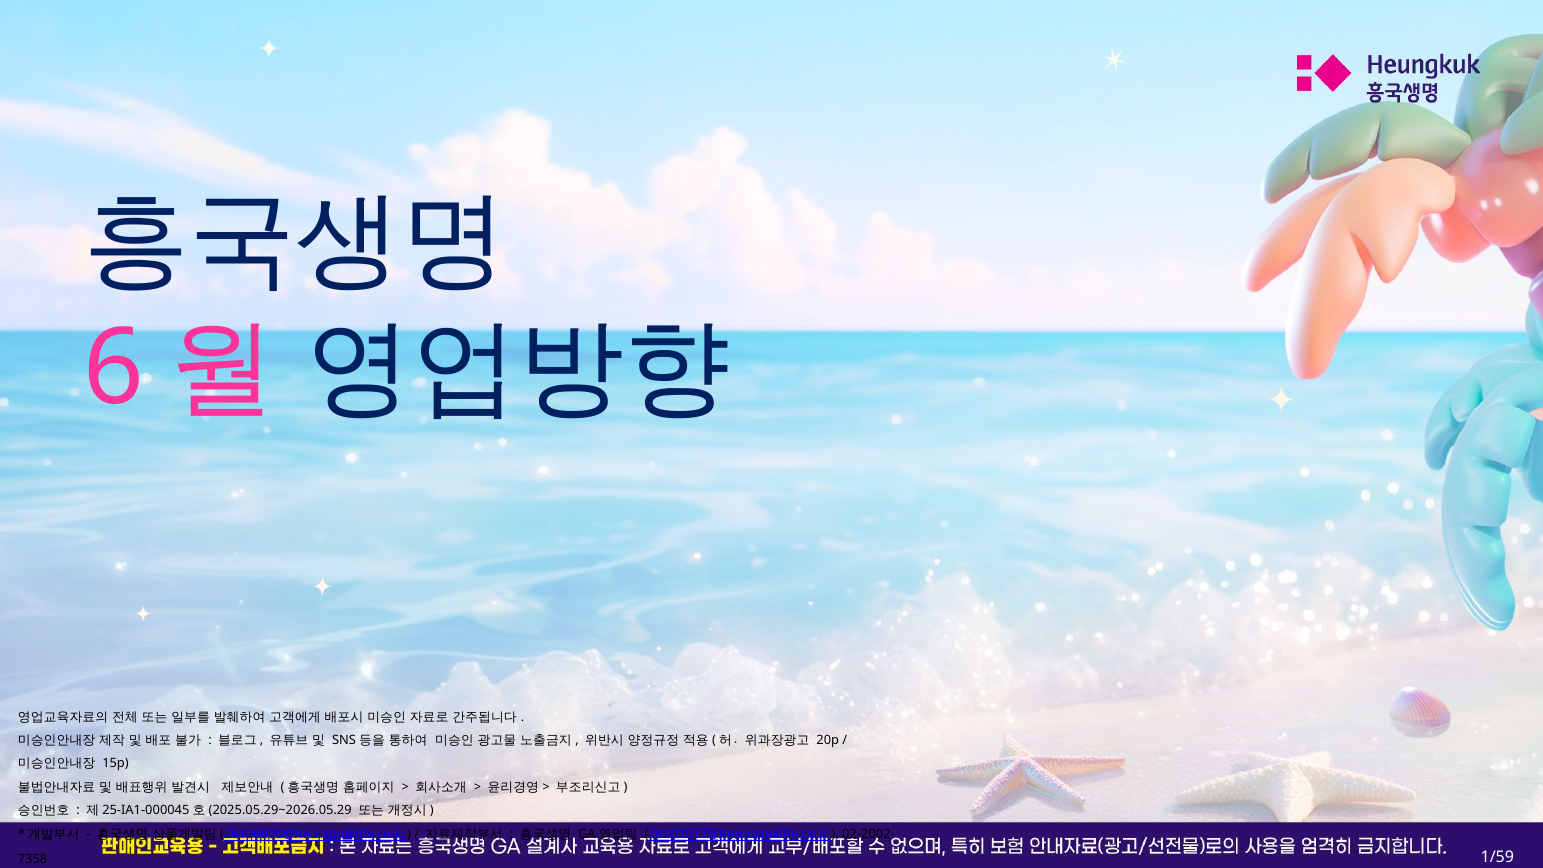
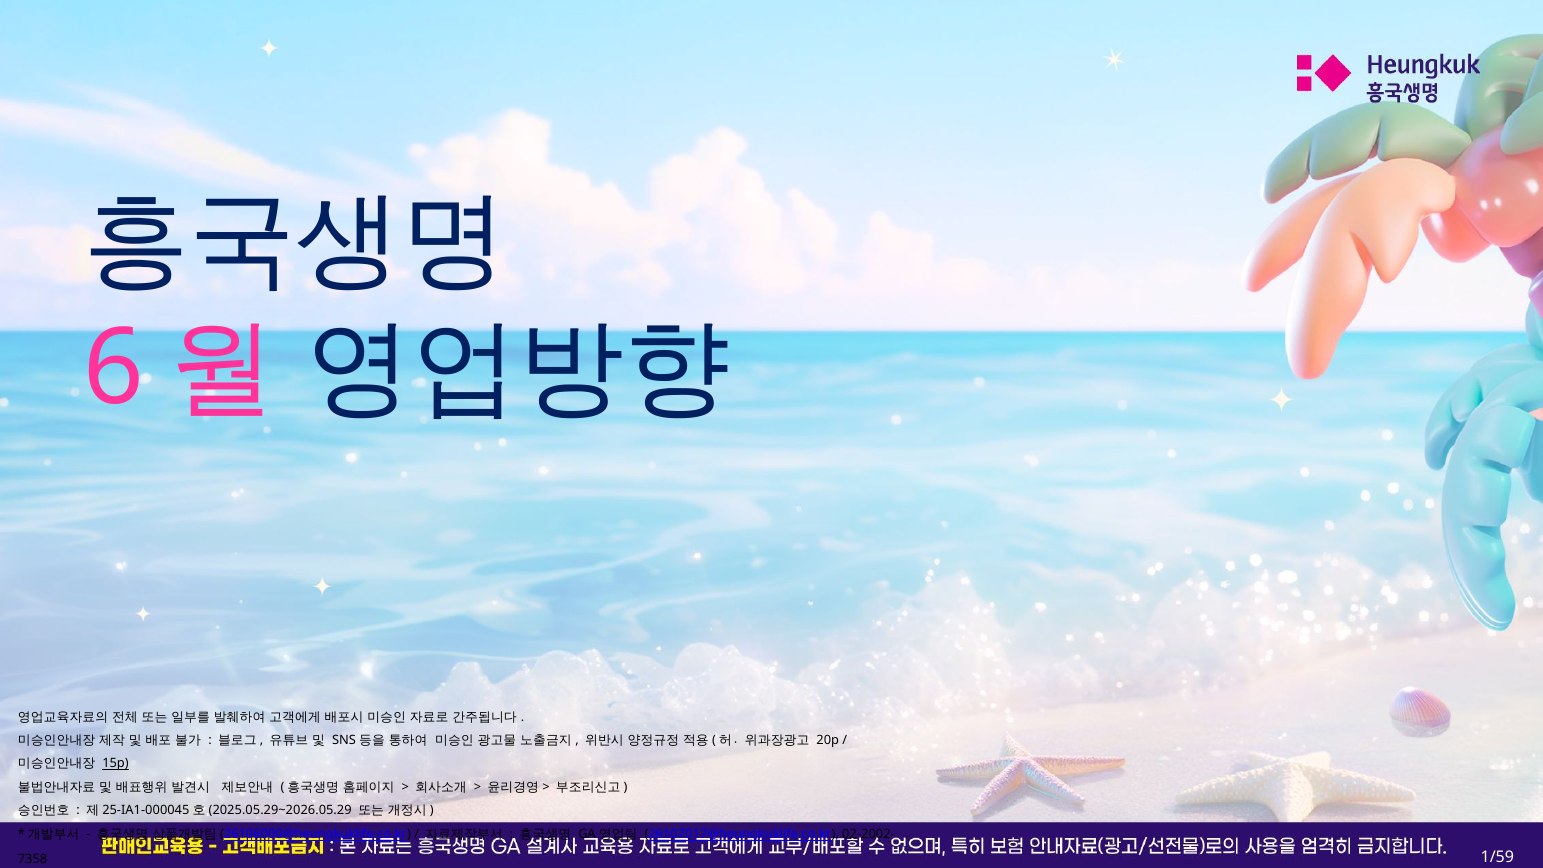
15p underline: none -> present
